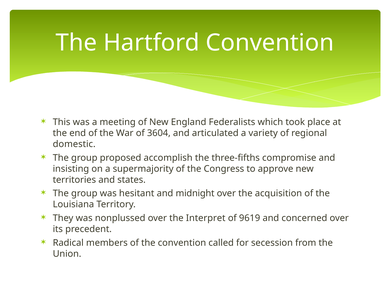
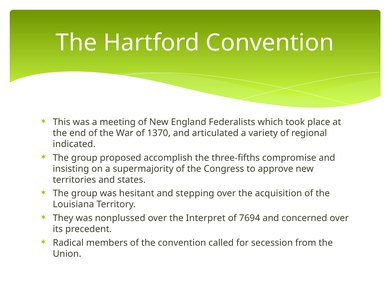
3604: 3604 -> 1370
domestic: domestic -> indicated
midnight: midnight -> stepping
9619: 9619 -> 7694
